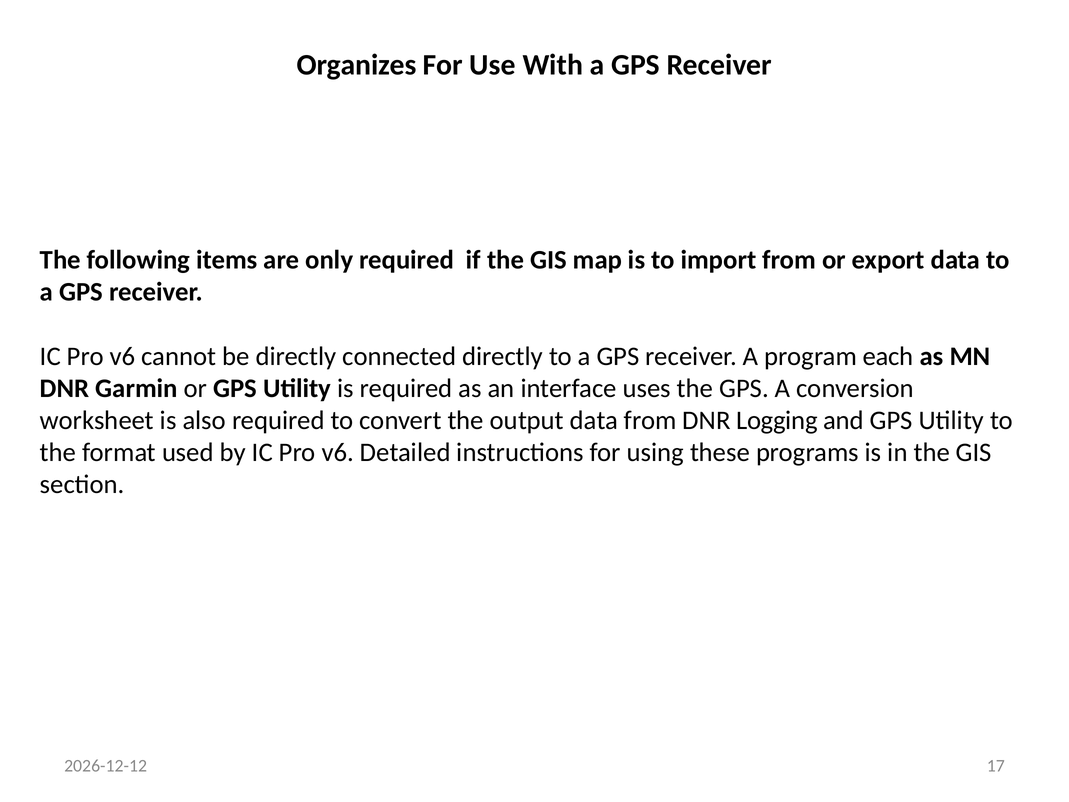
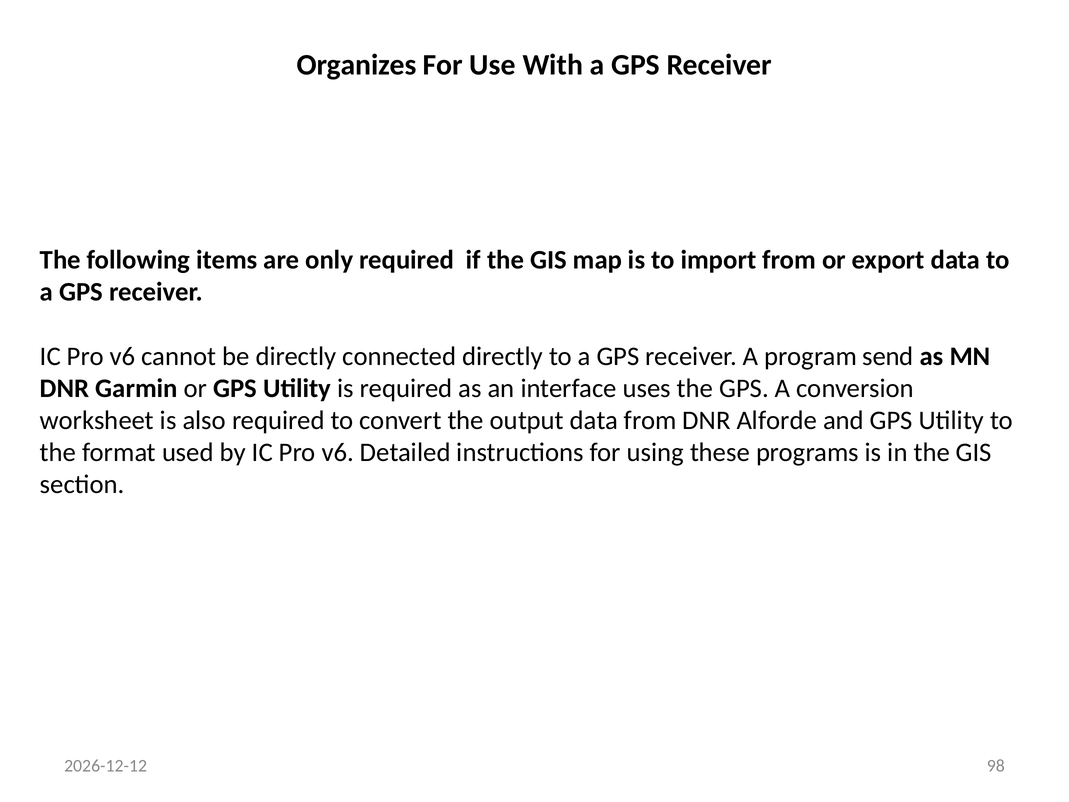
each: each -> send
Logging: Logging -> Alforde
17: 17 -> 98
